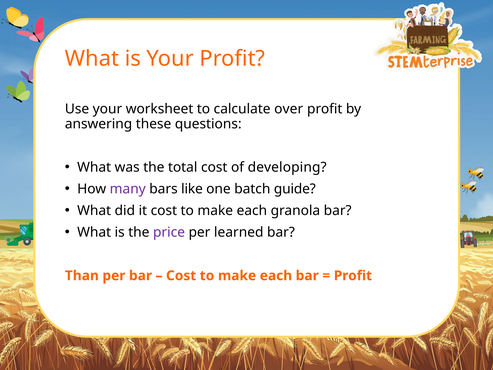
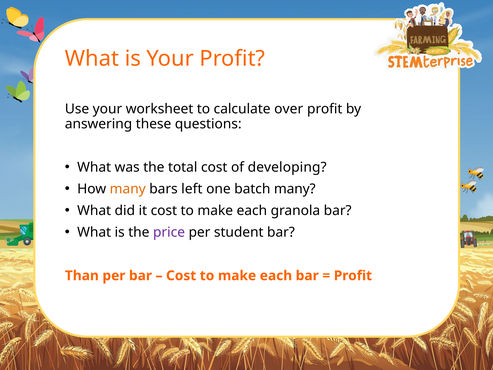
many at (128, 189) colour: purple -> orange
like: like -> left
batch guide: guide -> many
learned: learned -> student
